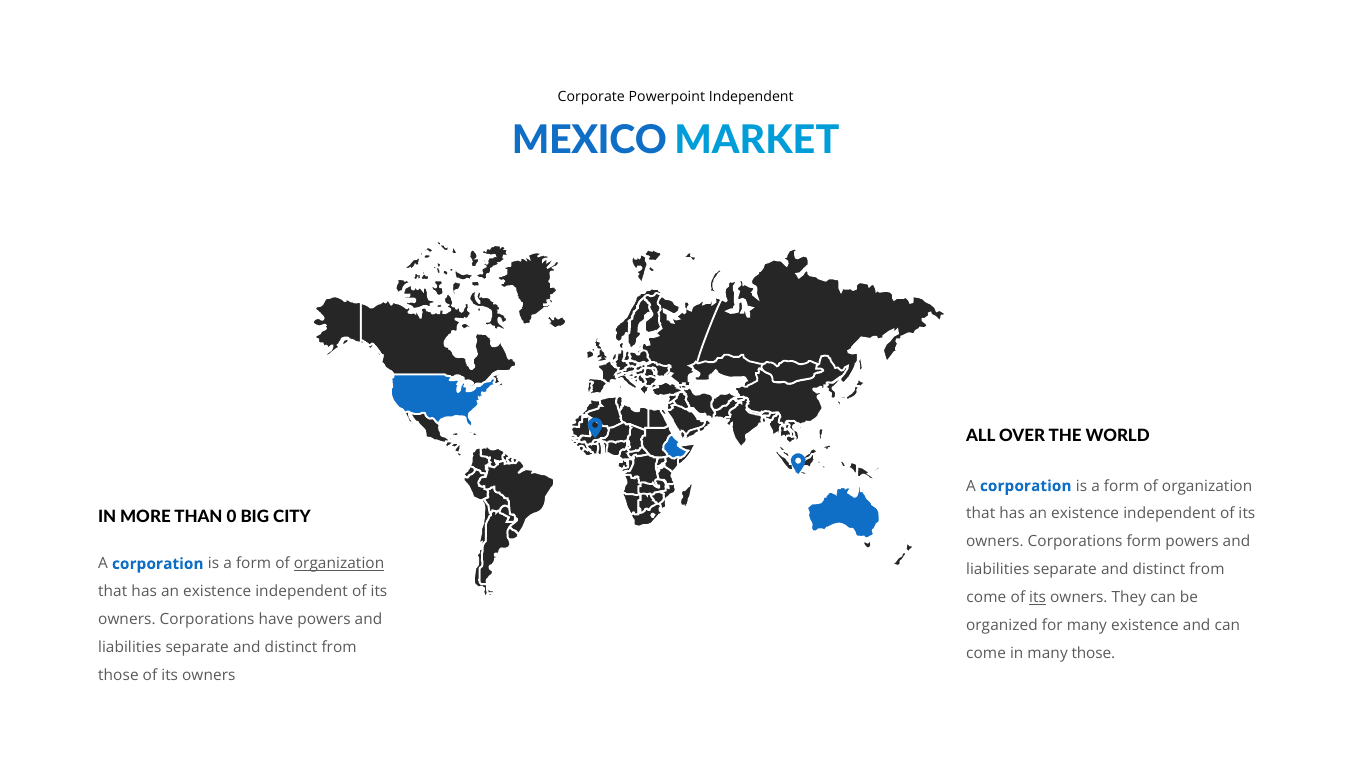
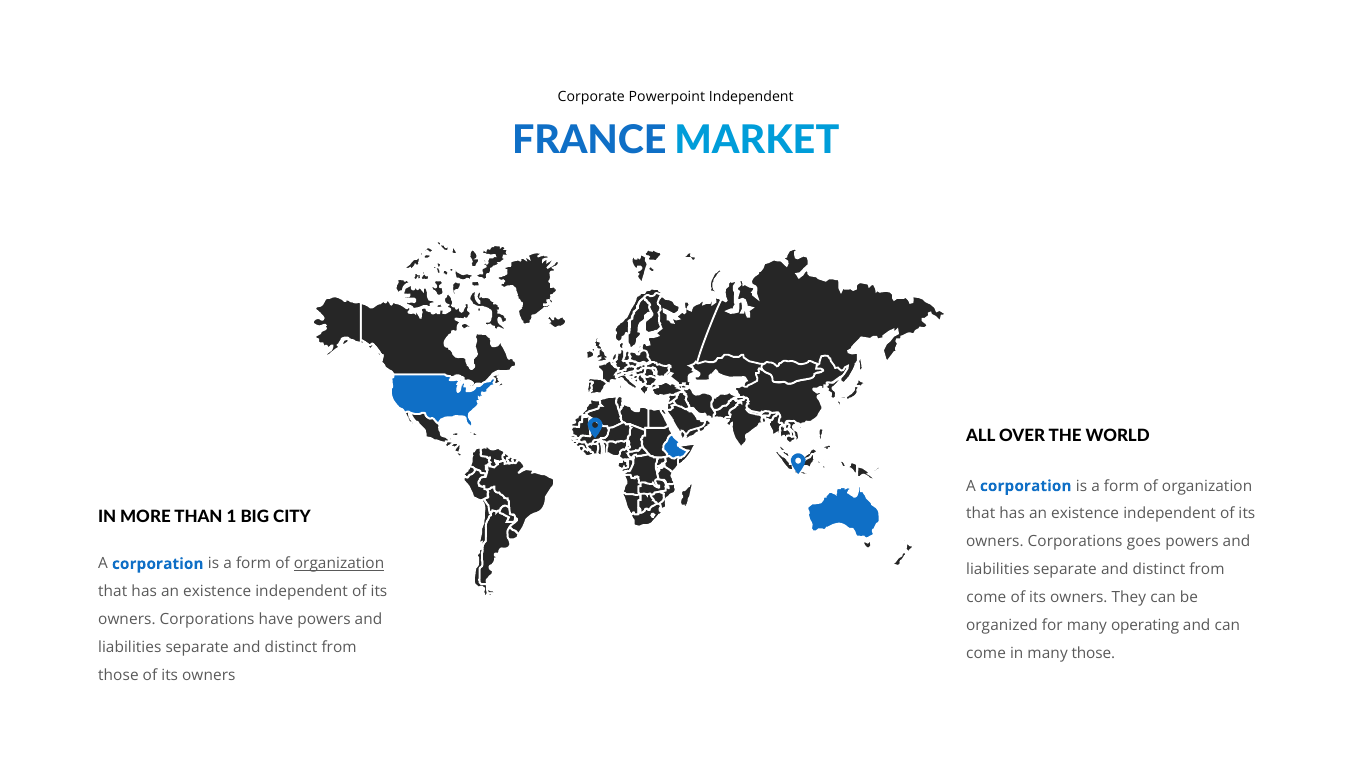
MEXICO: MEXICO -> FRANCE
0: 0 -> 1
Corporations form: form -> goes
its at (1038, 597) underline: present -> none
many existence: existence -> operating
